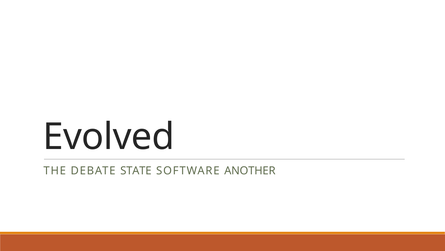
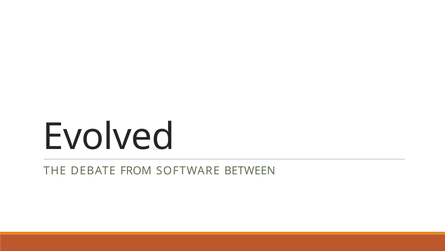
STATE: STATE -> FROM
ANOTHER: ANOTHER -> BETWEEN
